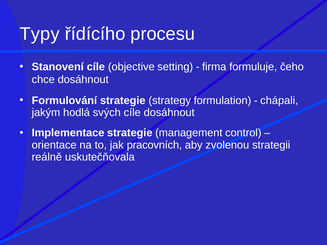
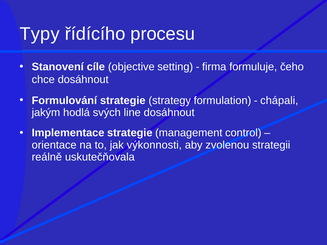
svých cíle: cíle -> line
pracovních: pracovních -> výkonnosti
